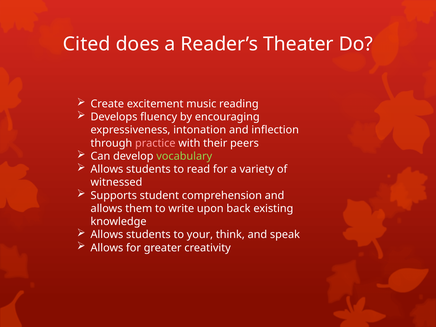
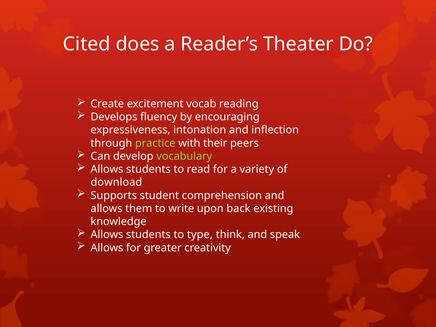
music: music -> vocab
practice colour: pink -> light green
witnessed: witnessed -> download
your: your -> type
